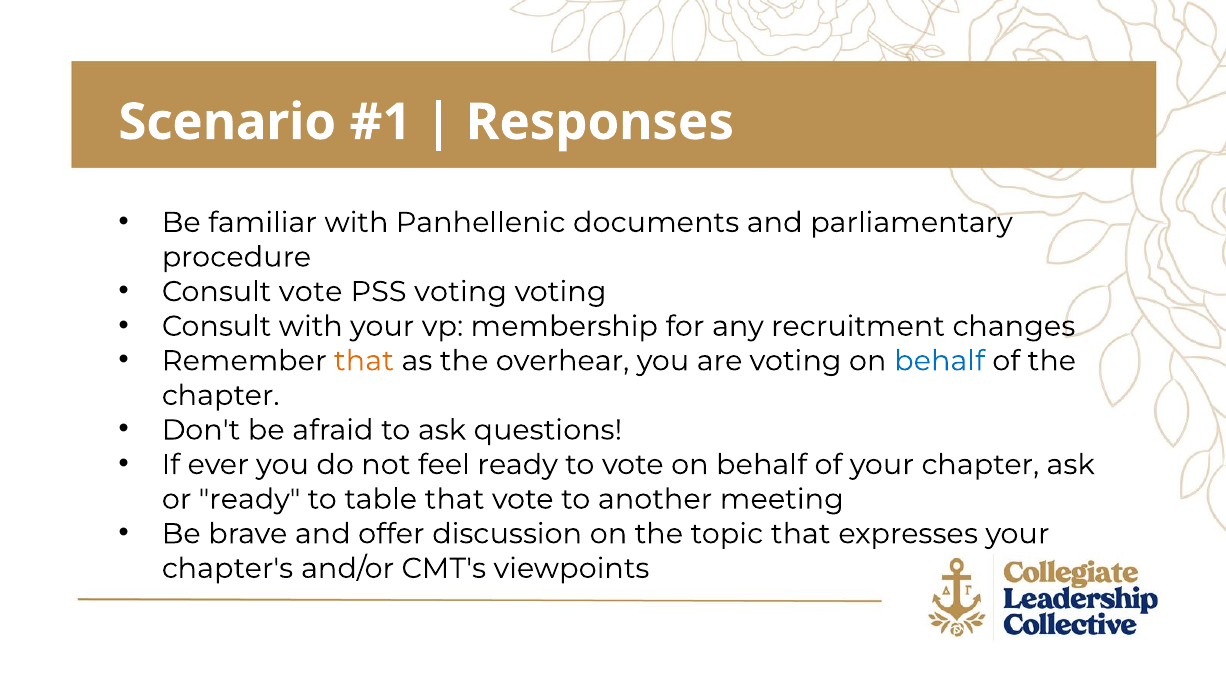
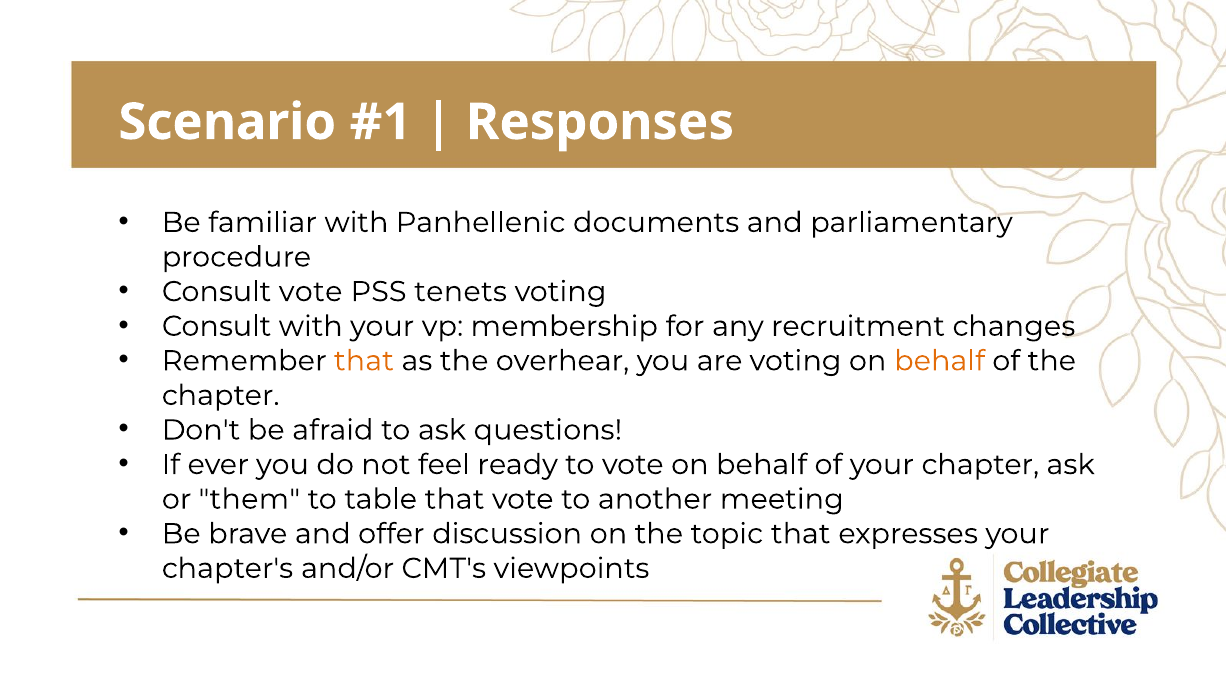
PSS voting: voting -> tenets
behalf at (939, 361) colour: blue -> orange
or ready: ready -> them
